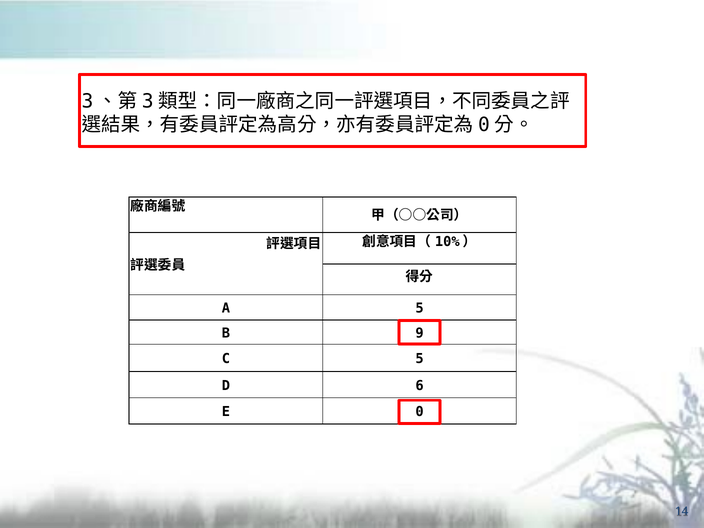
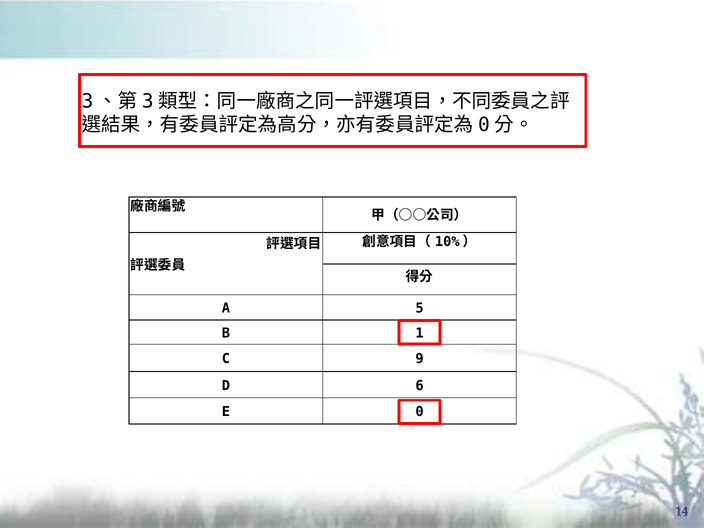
9: 9 -> 1
C 5: 5 -> 9
